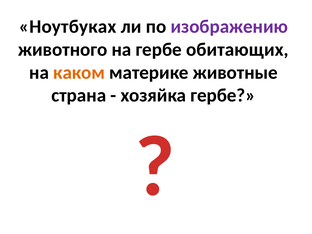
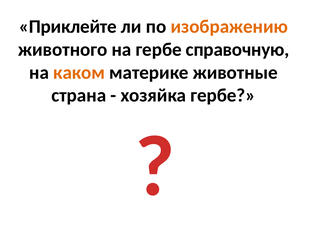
Ноутбуках: Ноутбуках -> Приклейте
изображению colour: purple -> orange
обитающих: обитающих -> справочную
